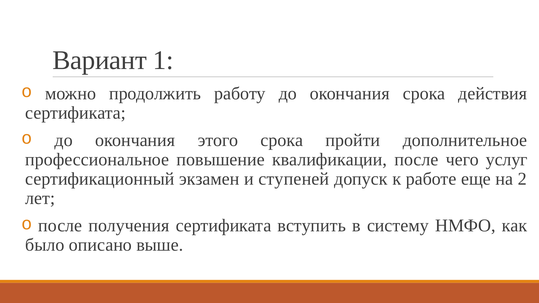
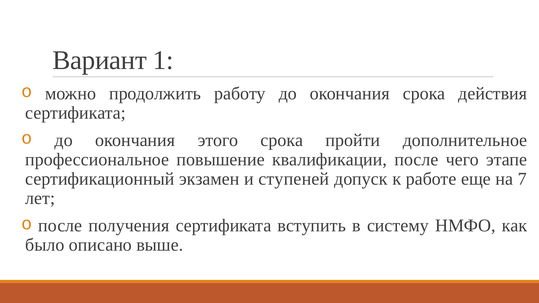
услуг: услуг -> этапе
2: 2 -> 7
